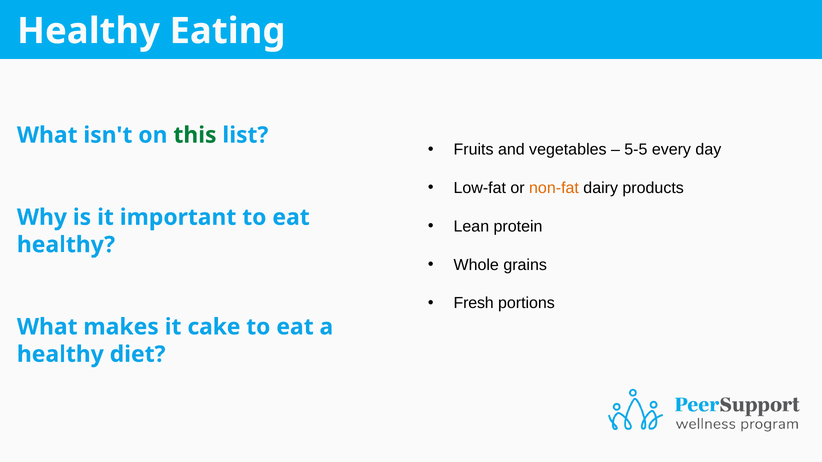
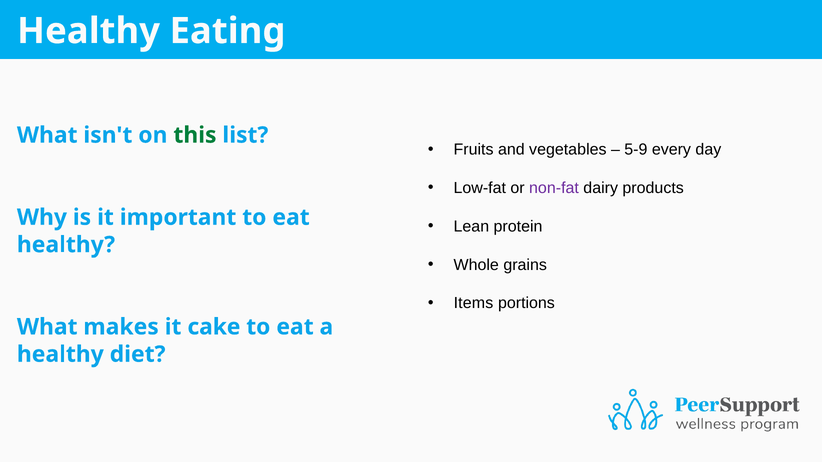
5-5: 5-5 -> 5-9
non-fat colour: orange -> purple
Fresh: Fresh -> Items
